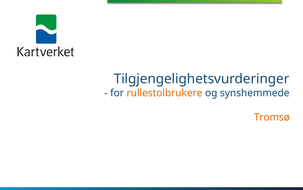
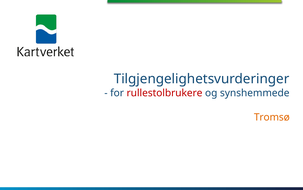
rullestolbrukere colour: orange -> red
